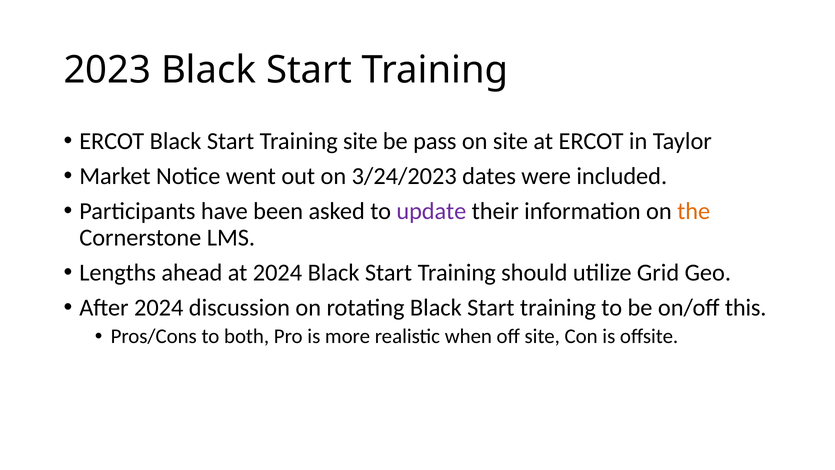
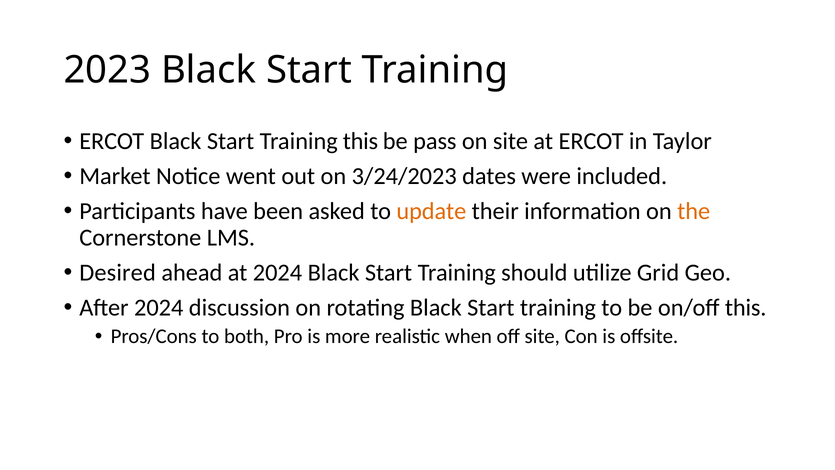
Training site: site -> this
update colour: purple -> orange
Lengths: Lengths -> Desired
